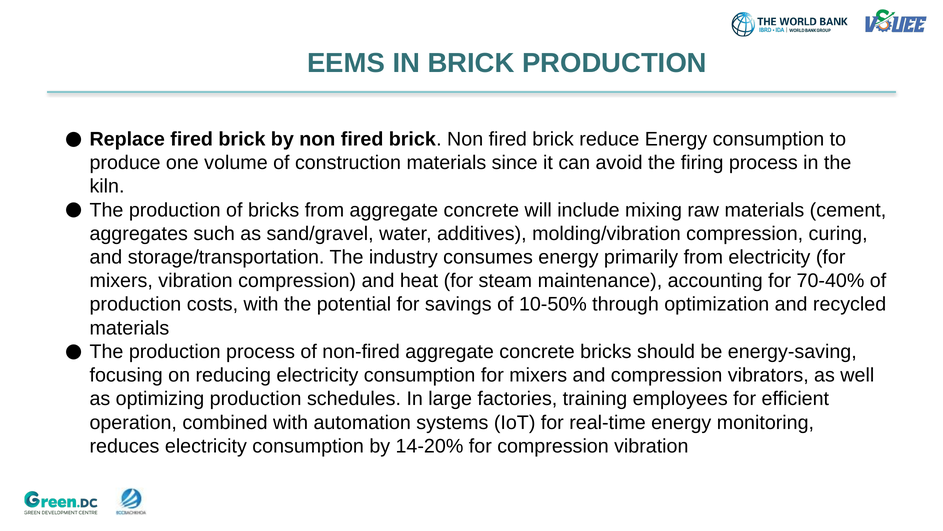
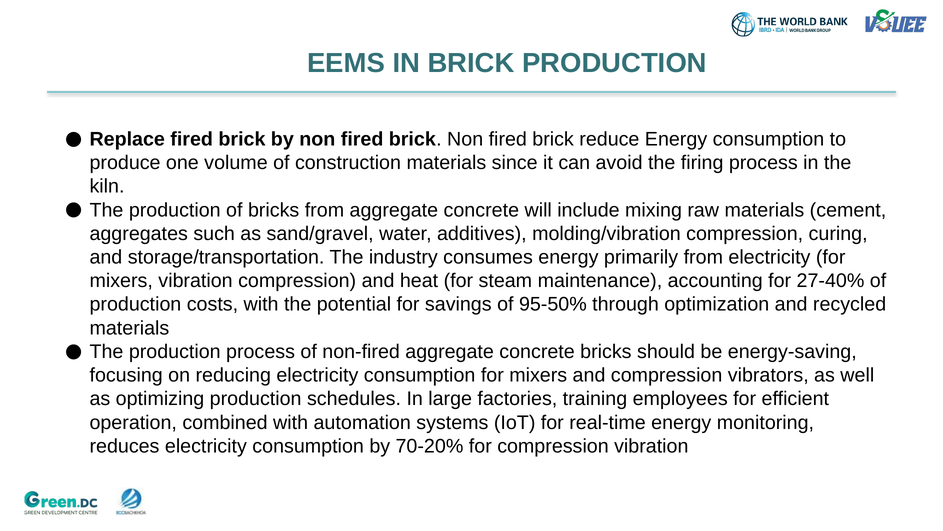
70-40%: 70-40% -> 27-40%
10-50%: 10-50% -> 95-50%
14-20%: 14-20% -> 70-20%
